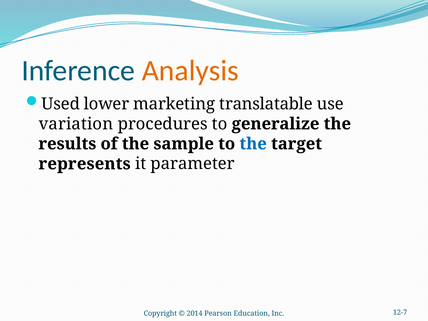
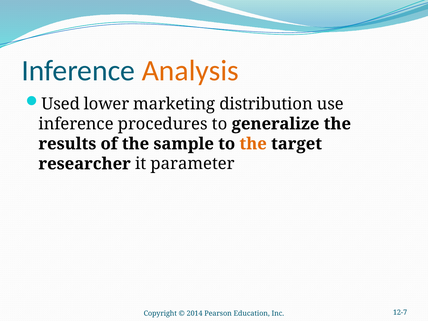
translatable: translatable -> distribution
variation at (76, 124): variation -> inference
the at (253, 144) colour: blue -> orange
represents: represents -> researcher
